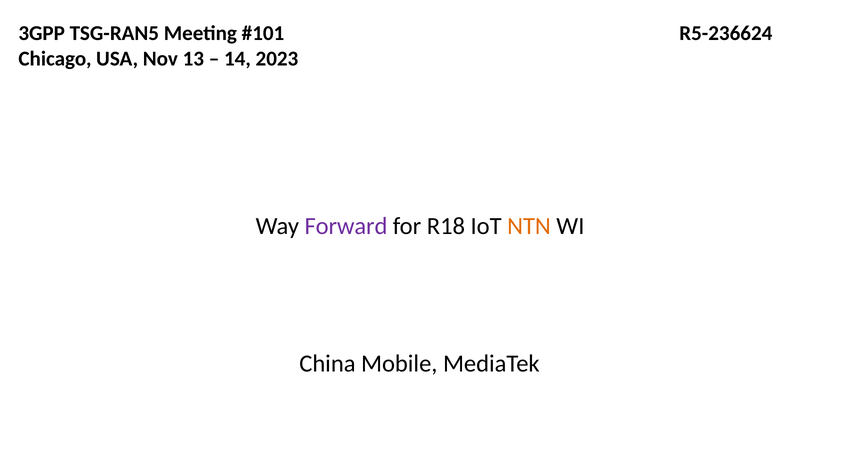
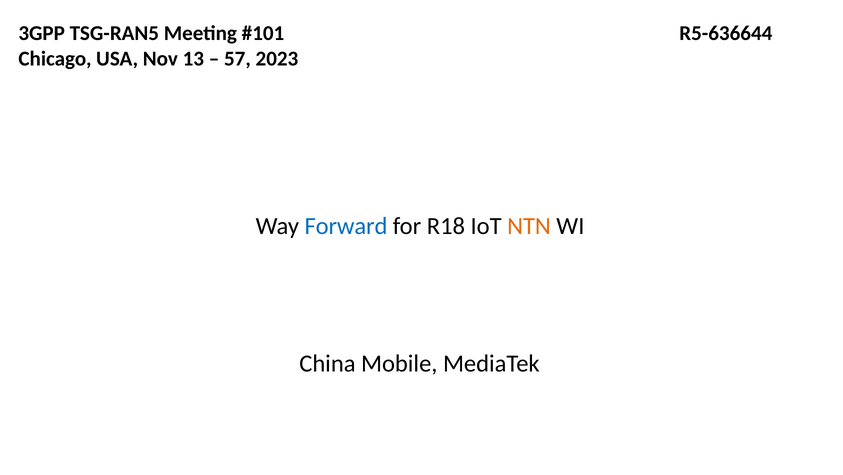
R5-236624: R5-236624 -> R5-636644
14: 14 -> 57
Forward colour: purple -> blue
